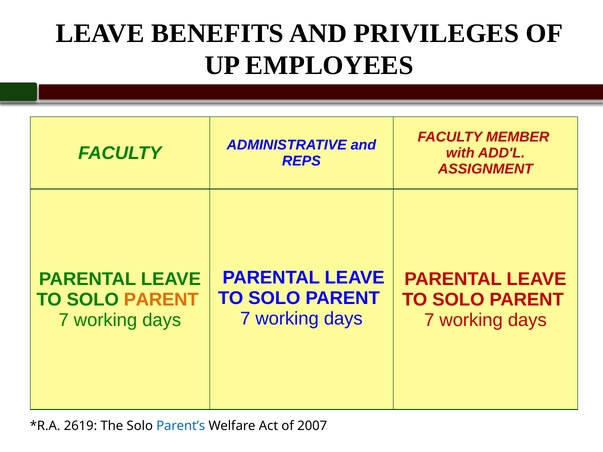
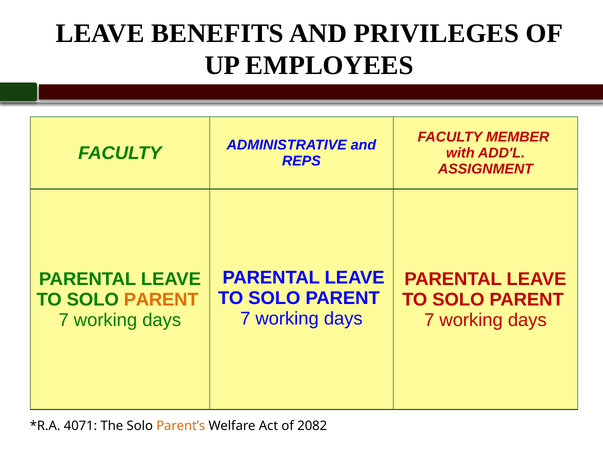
2619: 2619 -> 4071
Parent’s colour: blue -> orange
2007: 2007 -> 2082
